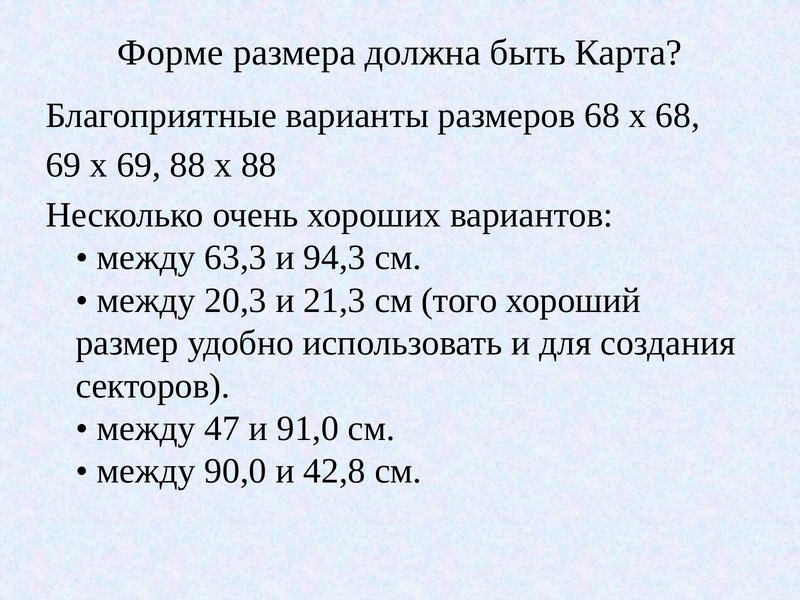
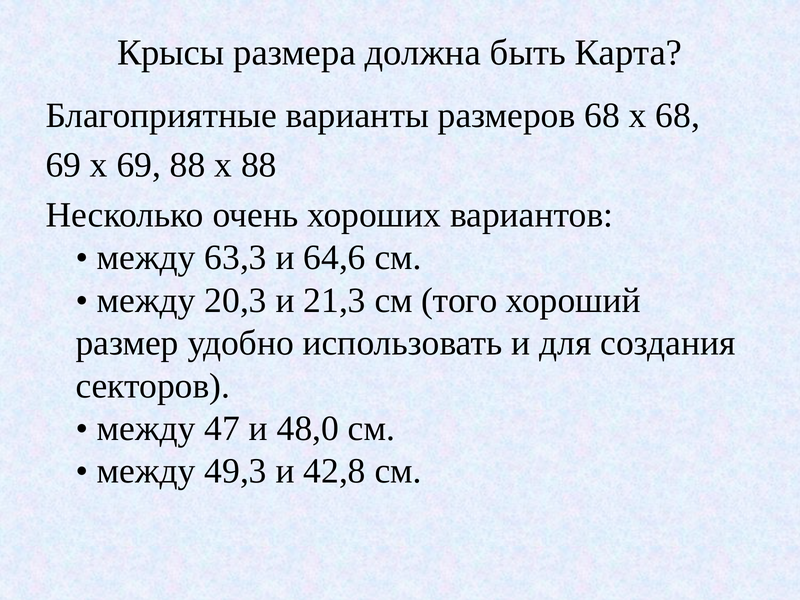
Форме: Форме -> Крысы
94,3: 94,3 -> 64,6
91,0: 91,0 -> 48,0
90,0: 90,0 -> 49,3
